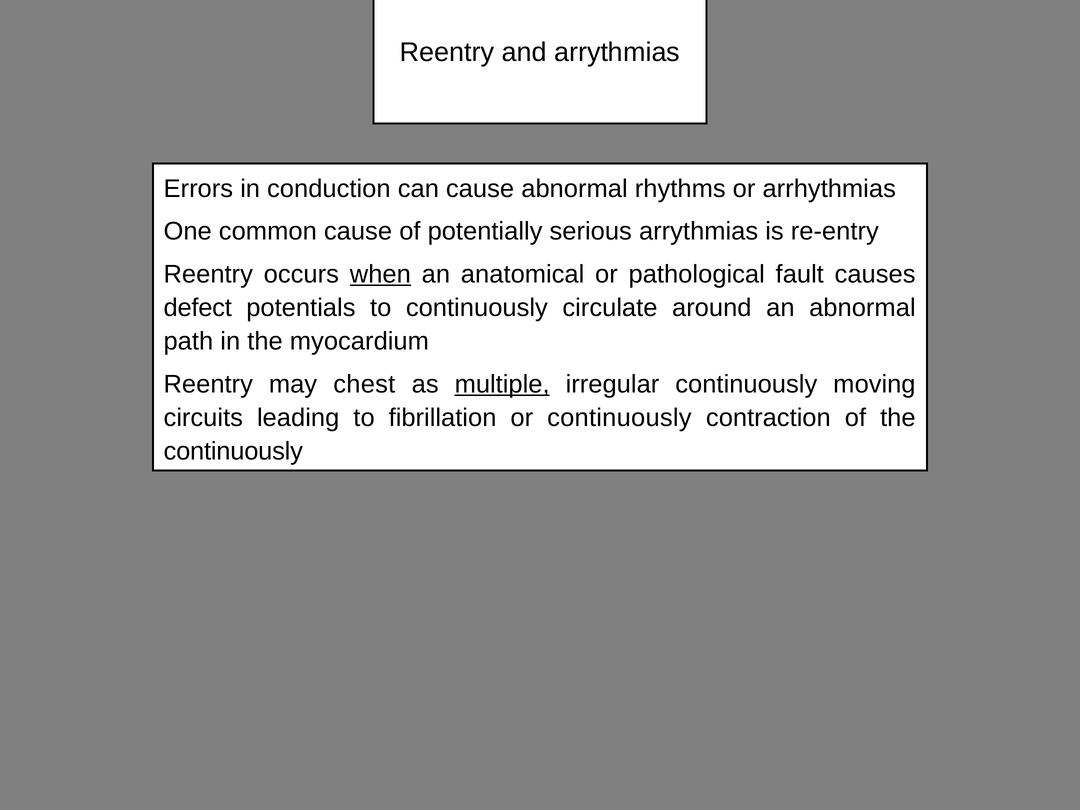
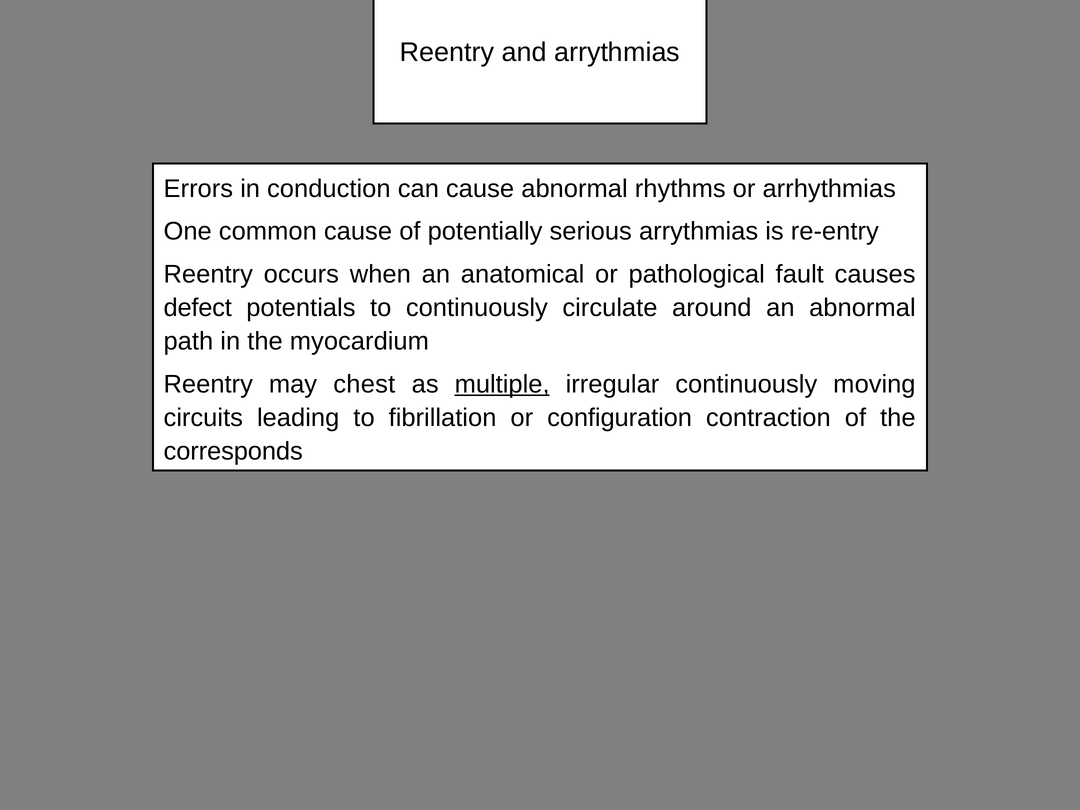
when underline: present -> none
or continuously: continuously -> configuration
continuously at (233, 452): continuously -> corresponds
